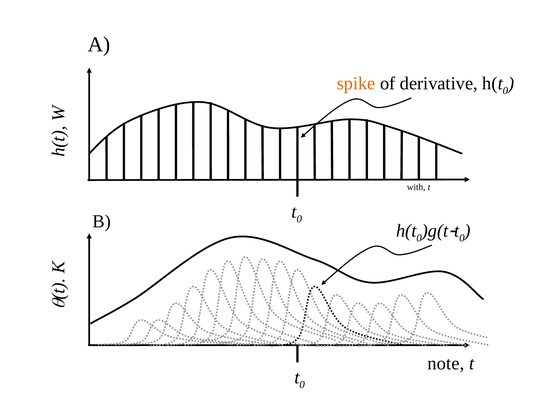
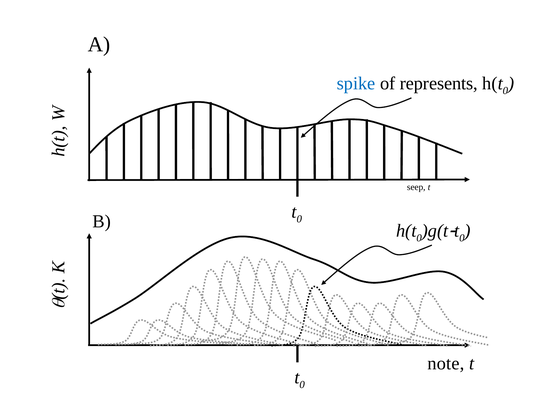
spike colour: orange -> blue
derivative: derivative -> represents
with: with -> seep
